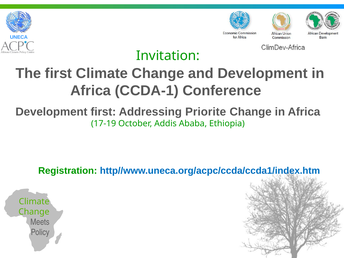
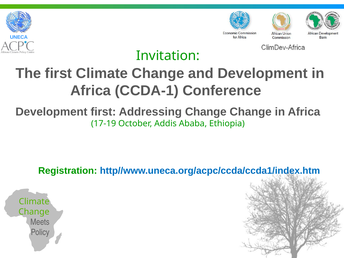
Addressing Priorite: Priorite -> Change
